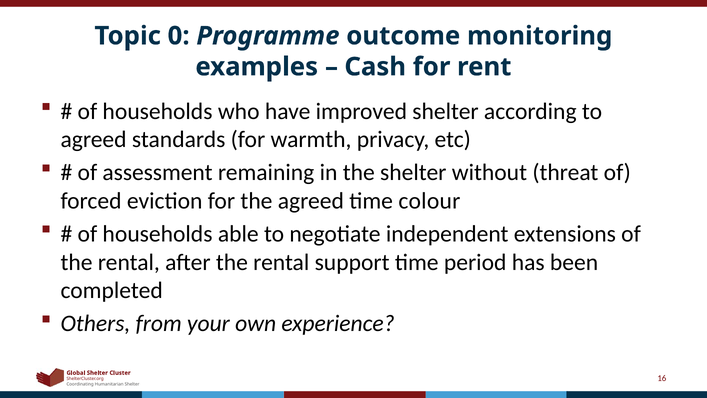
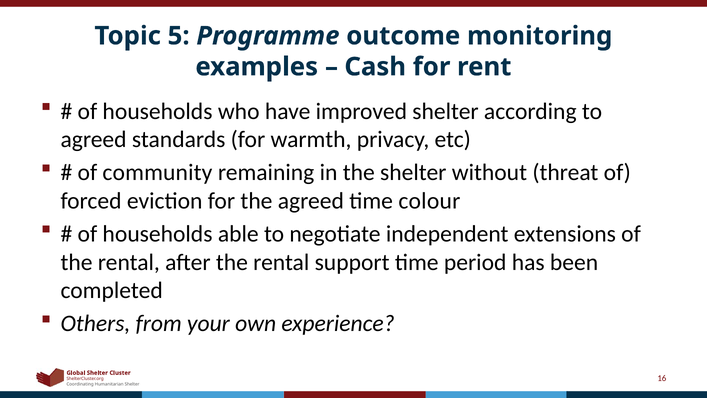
0: 0 -> 5
assessment: assessment -> community
